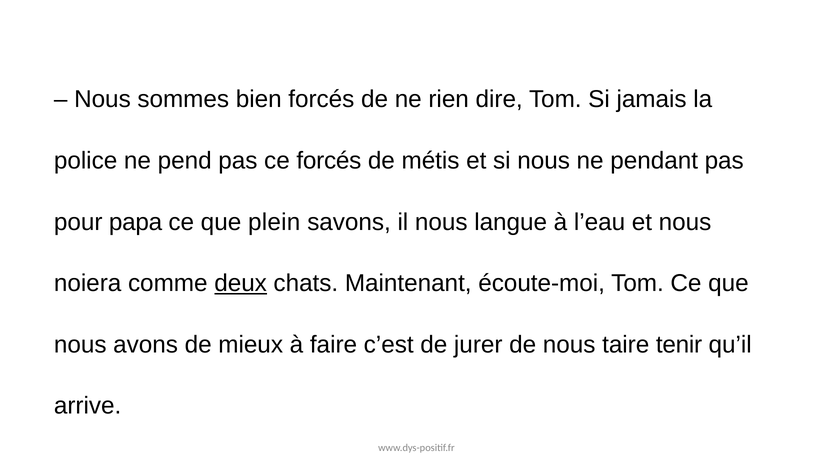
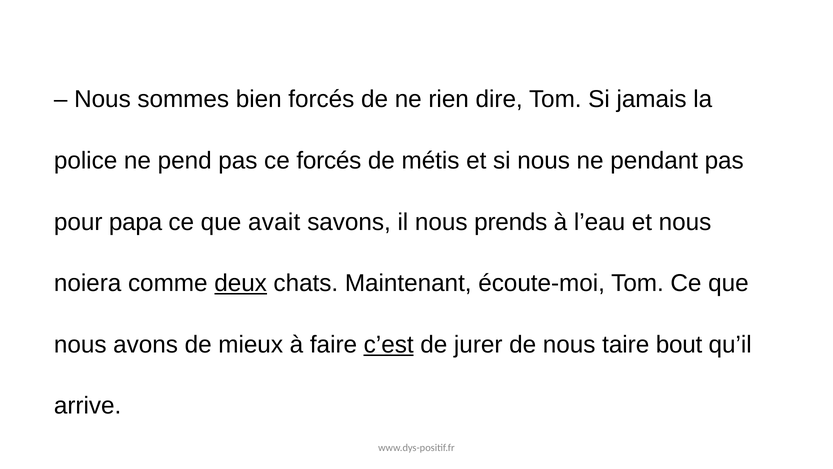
plein: plein -> avait
langue: langue -> prends
c’est underline: none -> present
tenir: tenir -> bout
